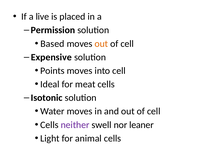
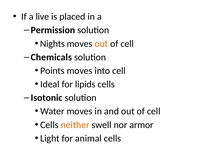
Based: Based -> Nights
Expensive: Expensive -> Chemicals
meat: meat -> lipids
neither colour: purple -> orange
leaner: leaner -> armor
